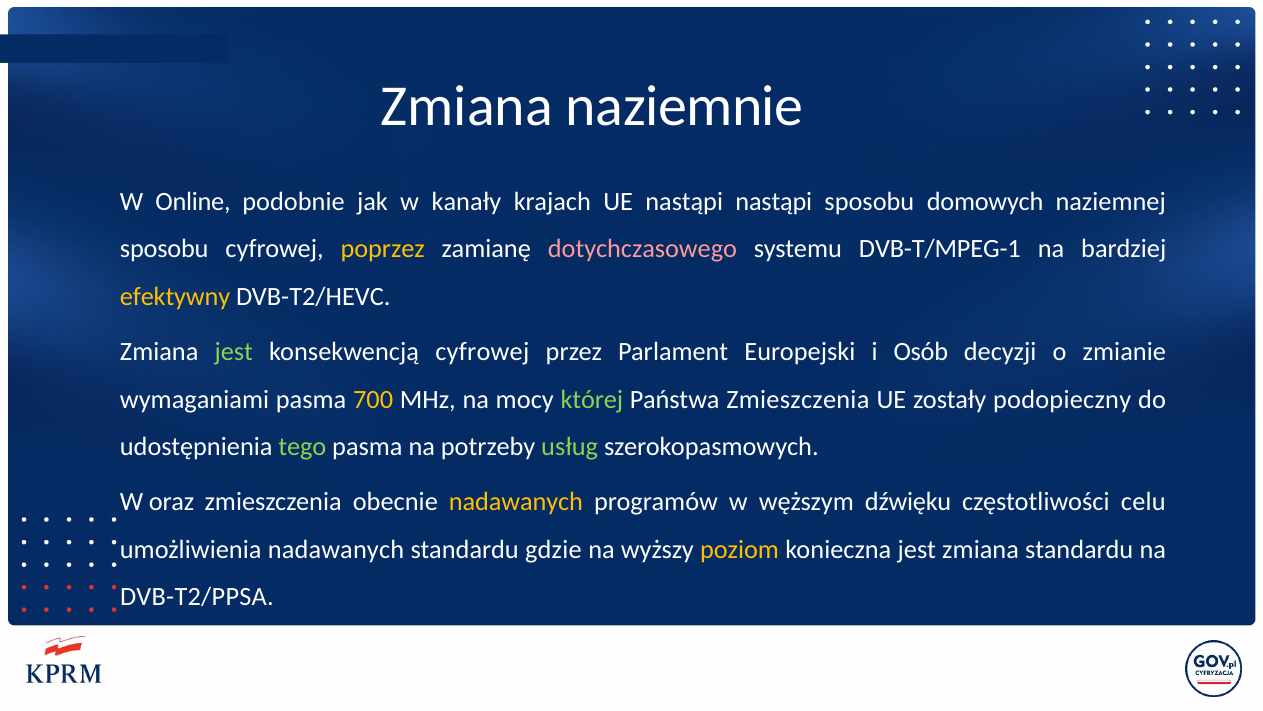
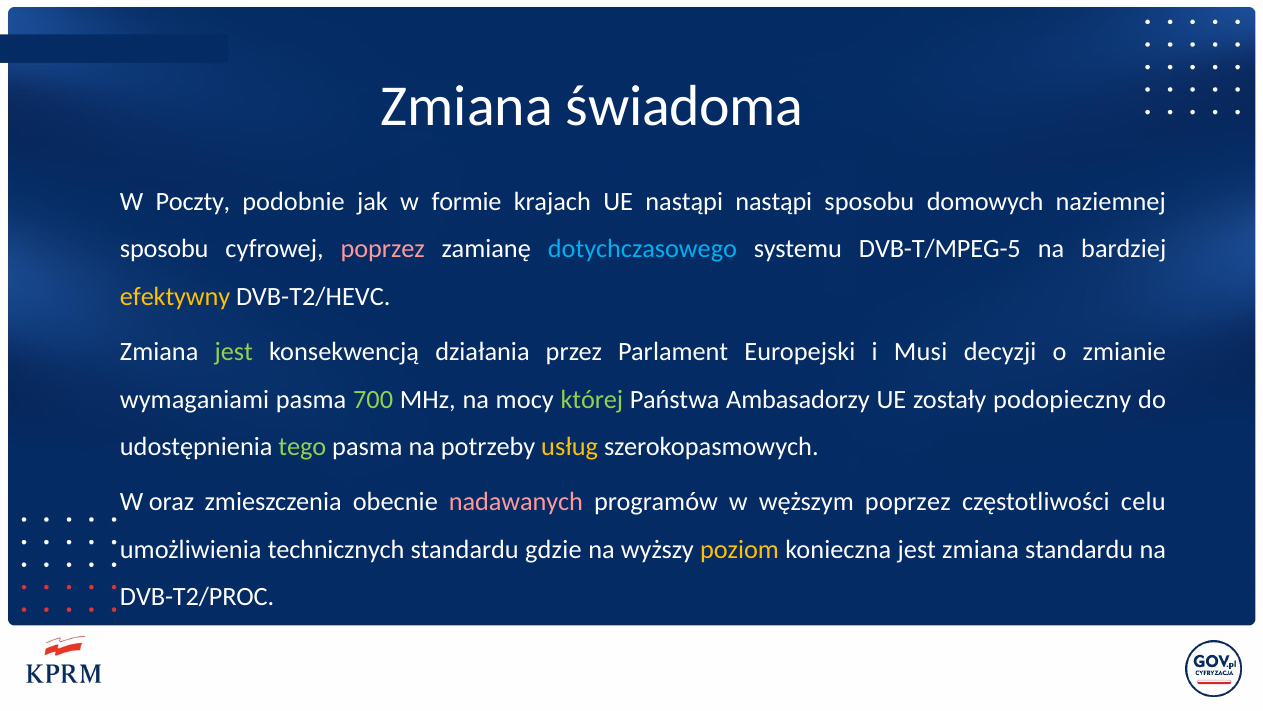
naziemnie: naziemnie -> świadoma
Online: Online -> Poczty
kanały: kanały -> formie
poprzez at (383, 249) colour: yellow -> pink
dotychczasowego colour: pink -> light blue
DVB-T/MPEG-1: DVB-T/MPEG-1 -> DVB-T/MPEG-5
konsekwencją cyfrowej: cyfrowej -> działania
Osób: Osób -> Musi
700 colour: yellow -> light green
Państwa Zmieszczenia: Zmieszczenia -> Ambasadorzy
usług colour: light green -> yellow
nadawanych at (516, 502) colour: yellow -> pink
węższym dźwięku: dźwięku -> poprzez
umożliwienia nadawanych: nadawanych -> technicznych
DVB-T2/PPSA: DVB-T2/PPSA -> DVB-T2/PROC
